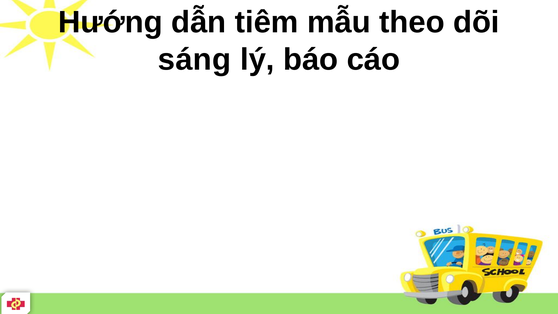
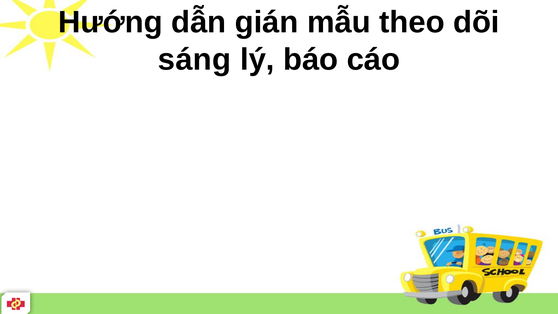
tiêm: tiêm -> gián
